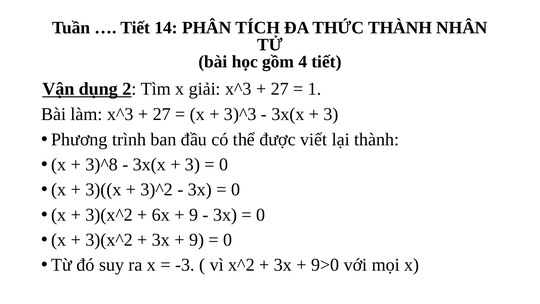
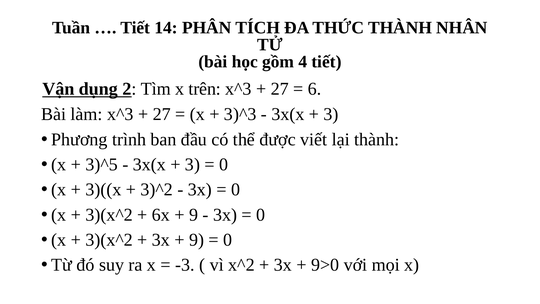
giải: giải -> trên
1: 1 -> 6
3)^8: 3)^8 -> 3)^5
